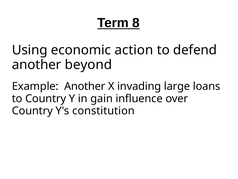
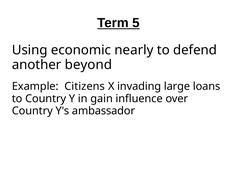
8: 8 -> 5
action: action -> nearly
Example Another: Another -> Citizens
constitution: constitution -> ambassador
